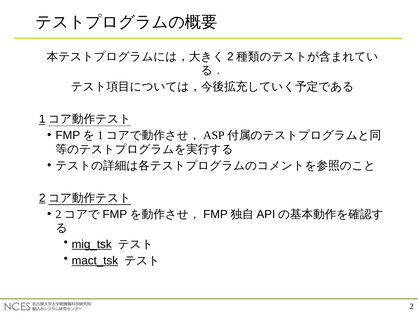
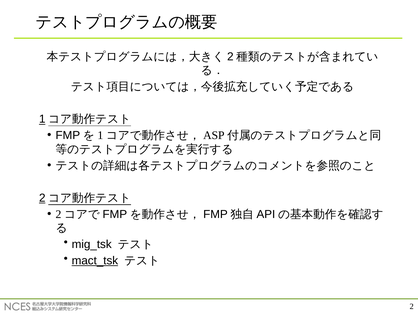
mig_tsk underline: present -> none
